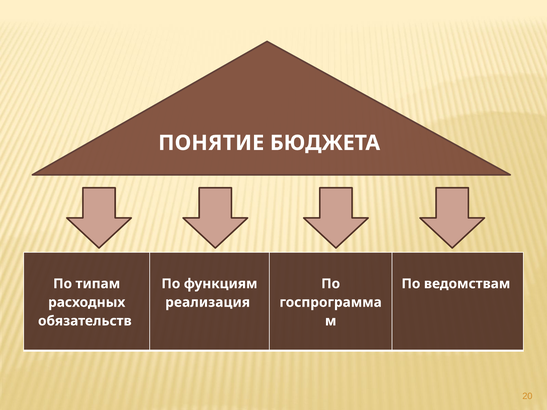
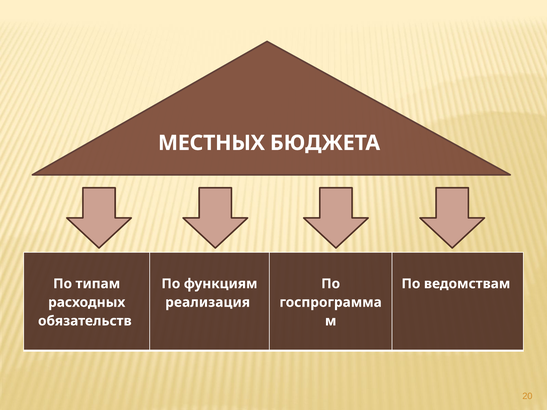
ПОНЯТИЕ: ПОНЯТИЕ -> МЕСТНЫХ
